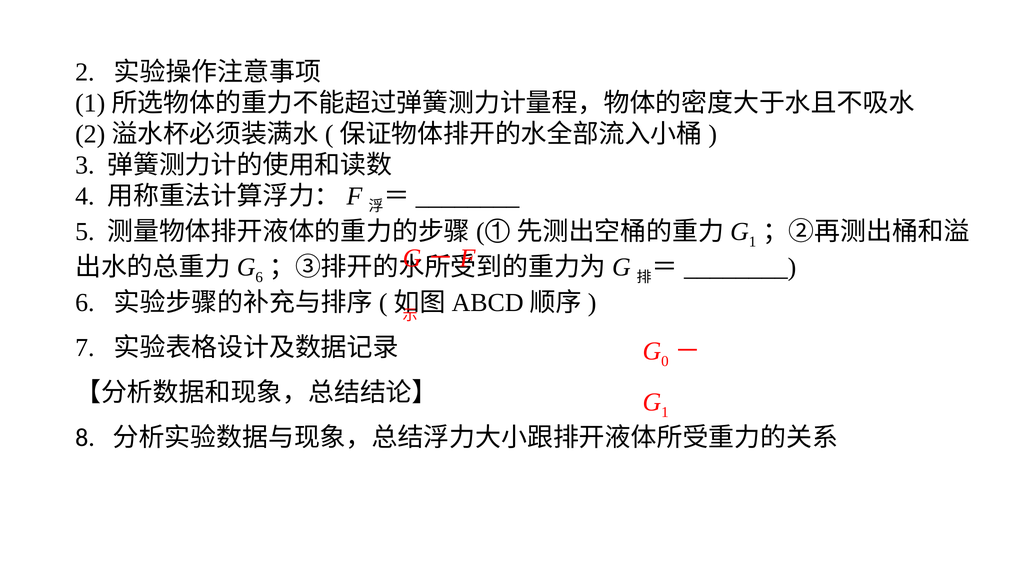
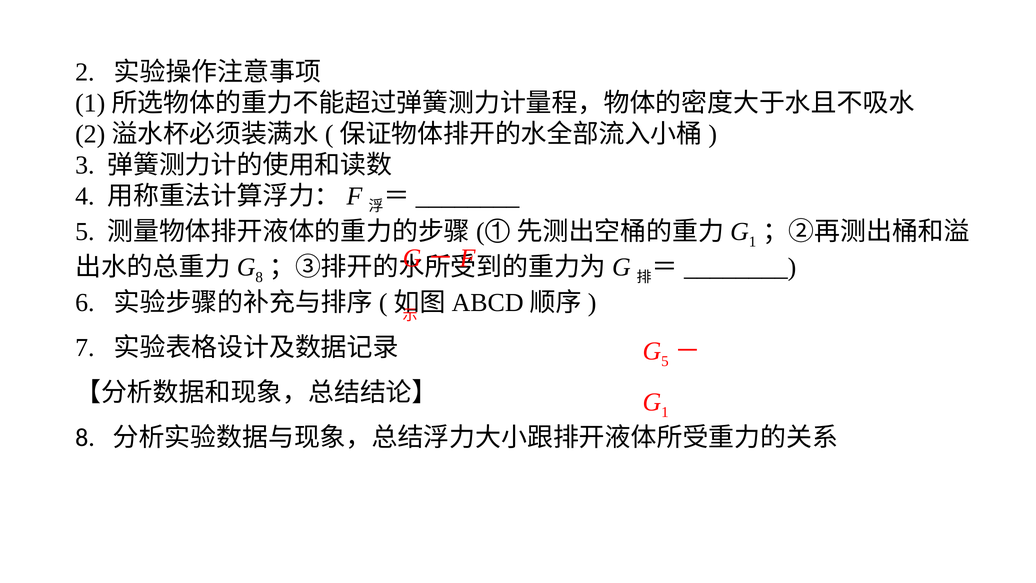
6 at (259, 277): 6 -> 8
0 at (665, 361): 0 -> 5
